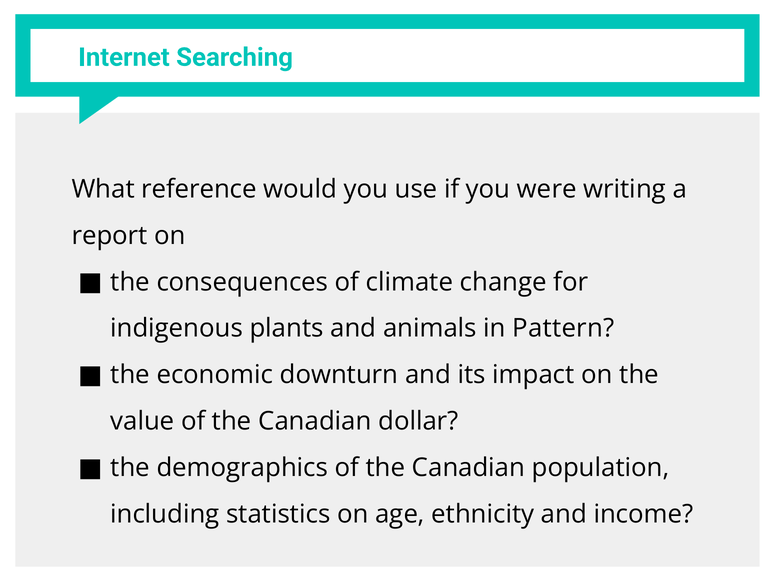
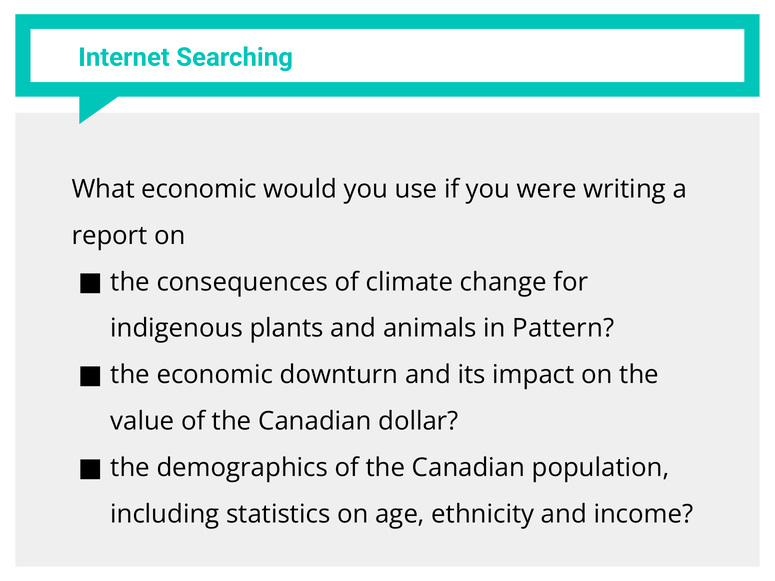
What reference: reference -> economic
